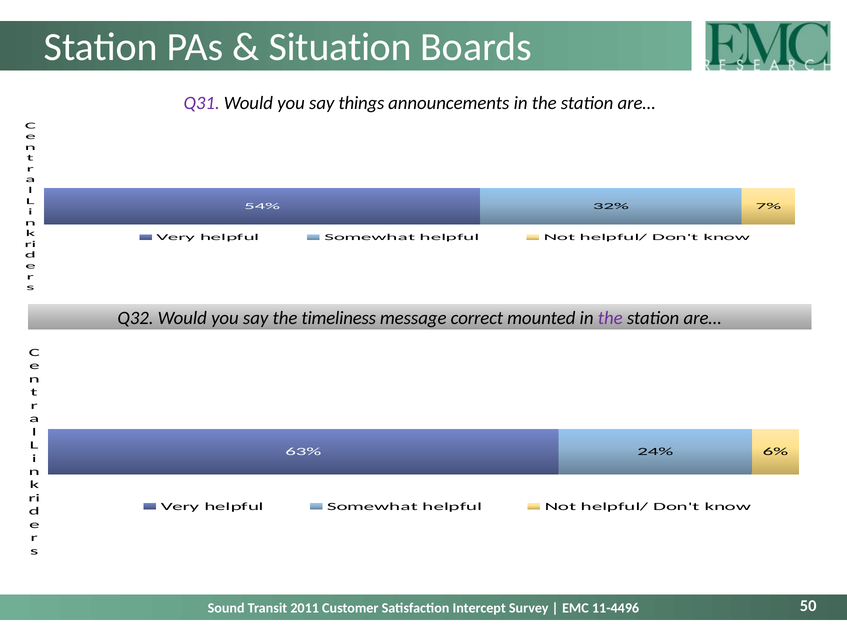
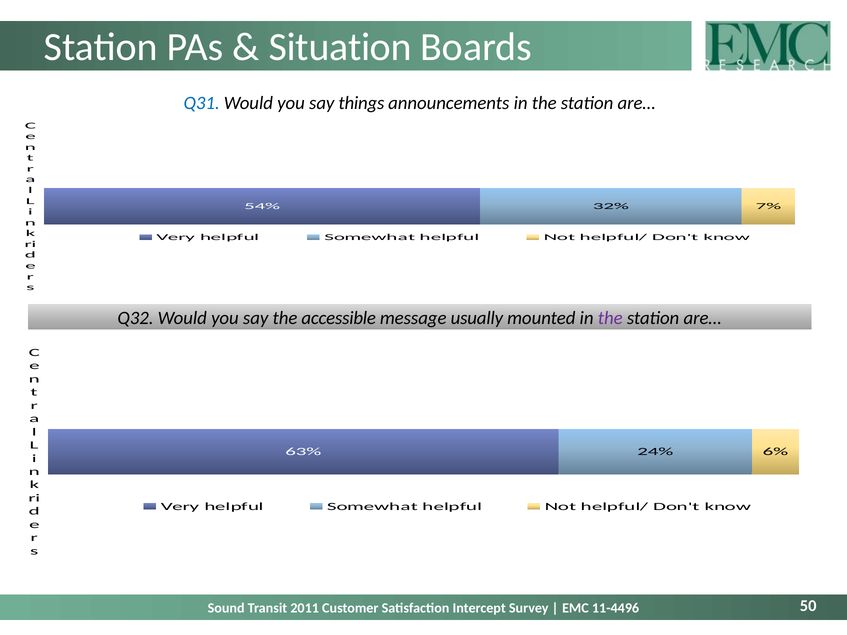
Q31 colour: purple -> blue
timeliness: timeliness -> accessible
correct: correct -> usually
